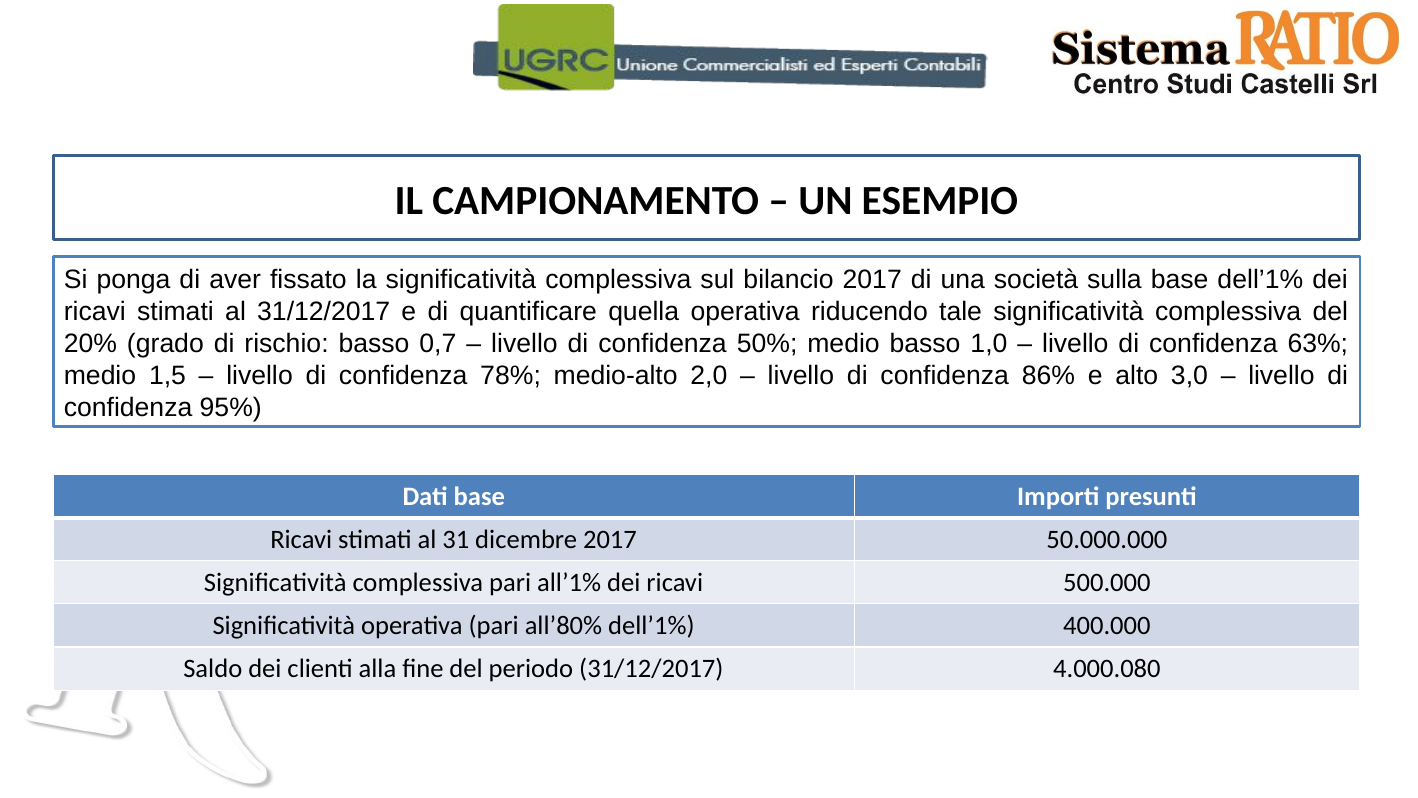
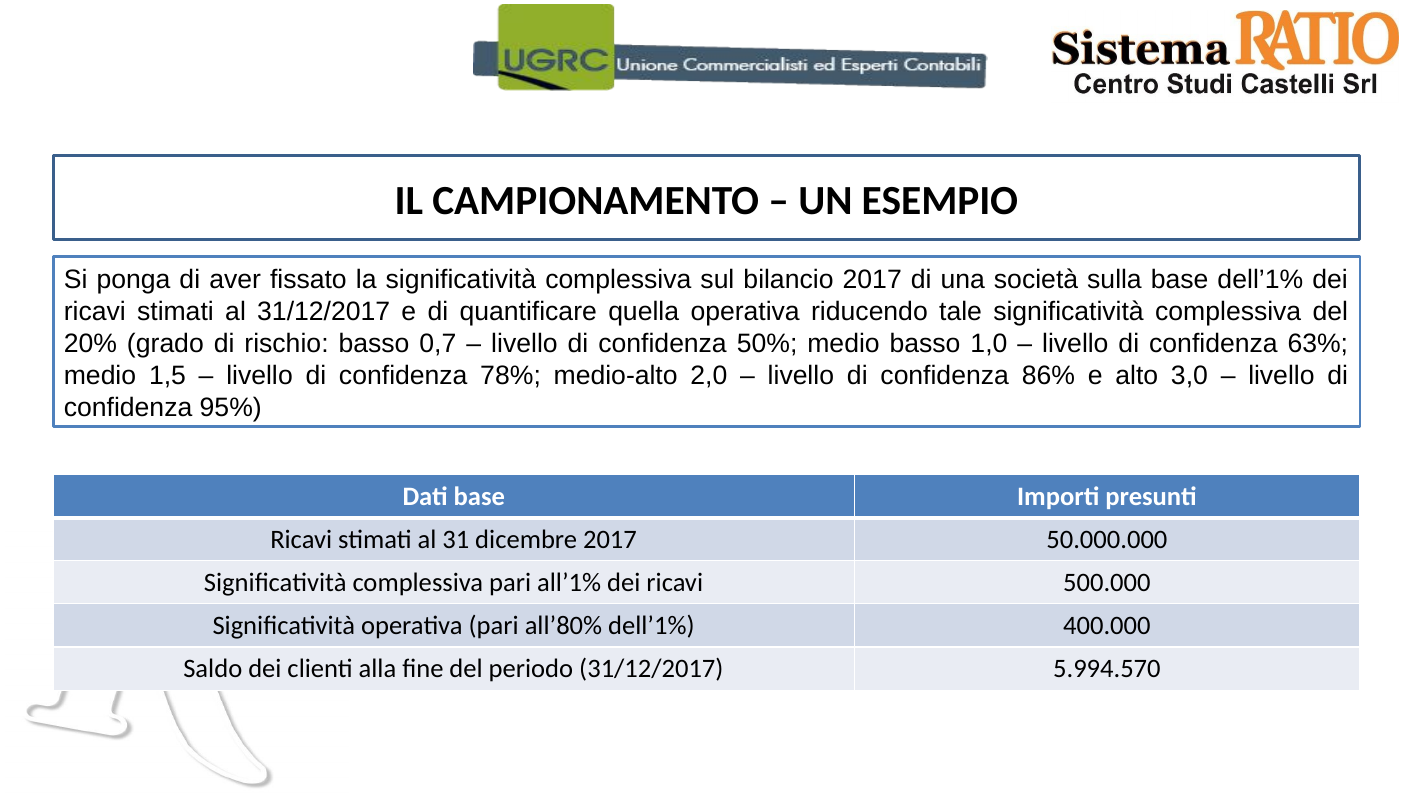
4.000.080: 4.000.080 -> 5.994.570
